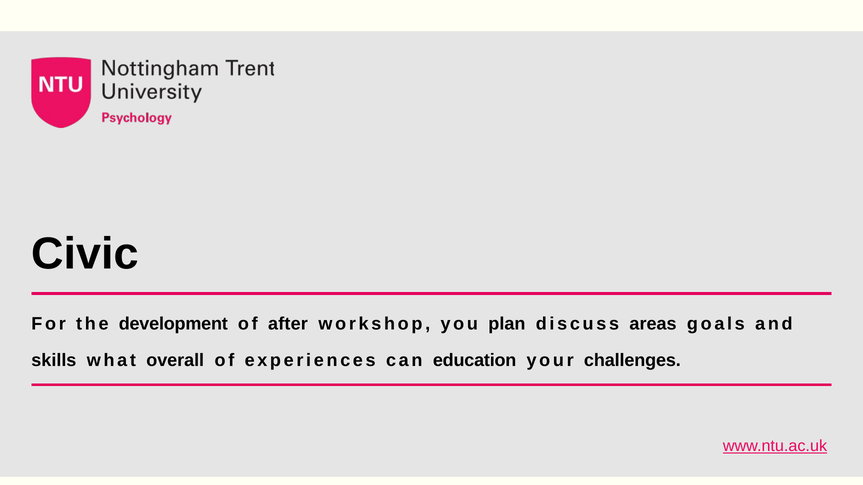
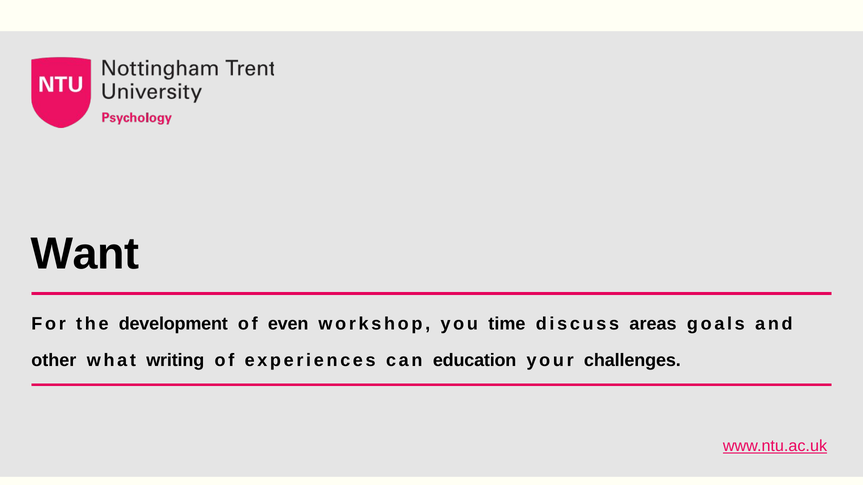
Civic: Civic -> Want
after: after -> even
plan: plan -> time
skills: skills -> other
overall: overall -> writing
